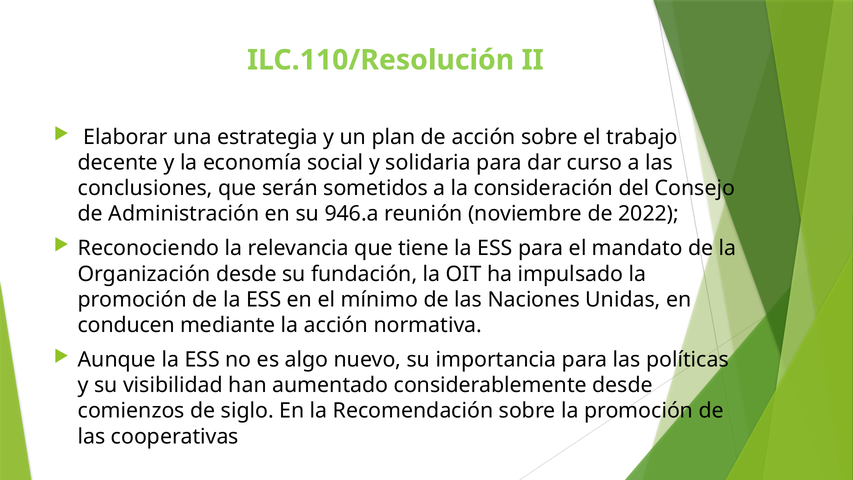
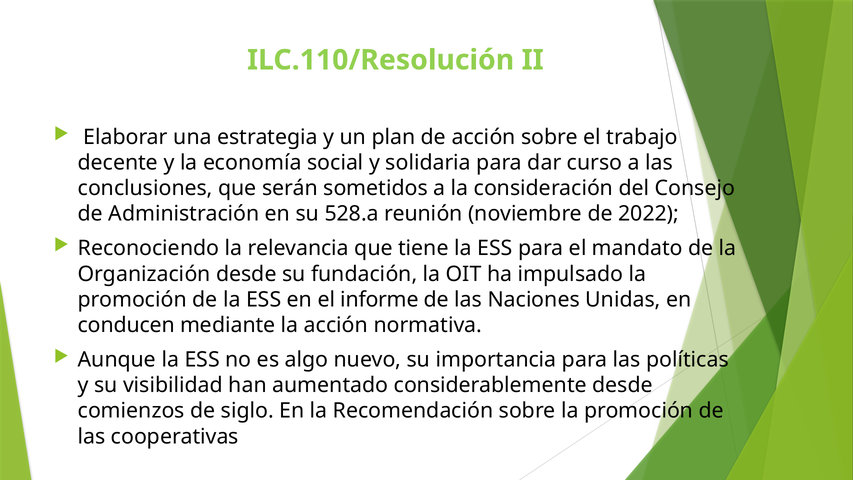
946.a: 946.a -> 528.a
mínimo: mínimo -> informe
